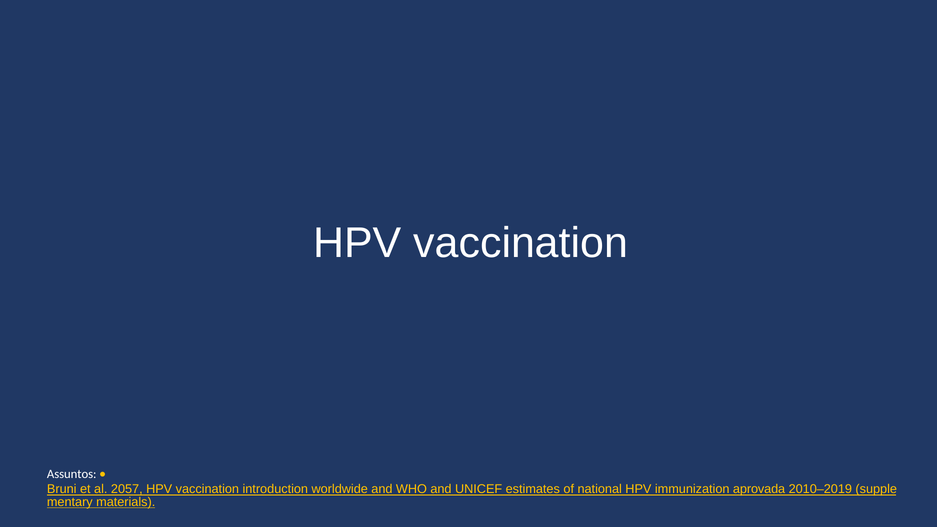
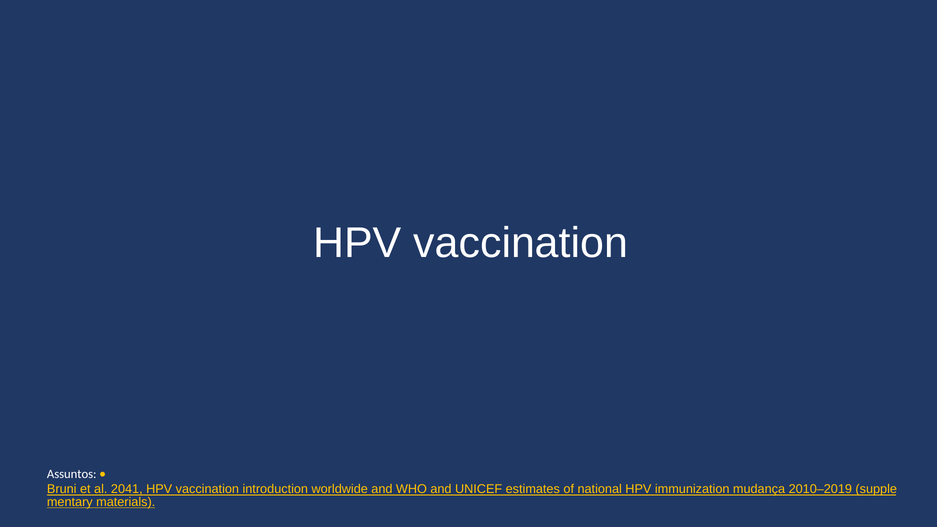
2057: 2057 -> 2041
aprovada: aprovada -> mudança
